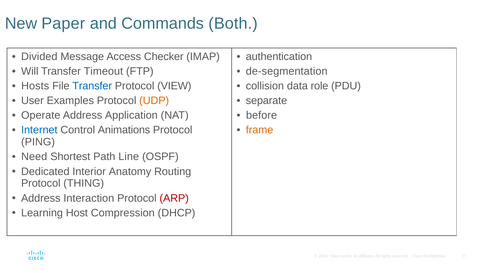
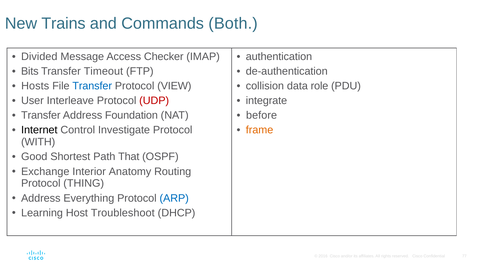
Paper: Paper -> Trains
Will: Will -> Bits
de-segmentation: de-segmentation -> de-authentication
Examples: Examples -> Interleave
UDP colour: orange -> red
separate: separate -> integrate
Operate at (41, 115): Operate -> Transfer
Application: Application -> Foundation
Internet colour: blue -> black
Animations: Animations -> Investigate
PING: PING -> WITH
Need: Need -> Good
Line: Line -> That
Dedicated: Dedicated -> Exchange
Interaction: Interaction -> Everything
ARP colour: red -> blue
Compression: Compression -> Troubleshoot
